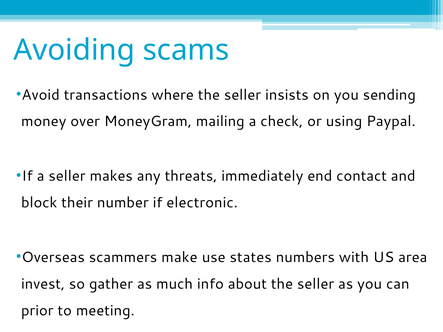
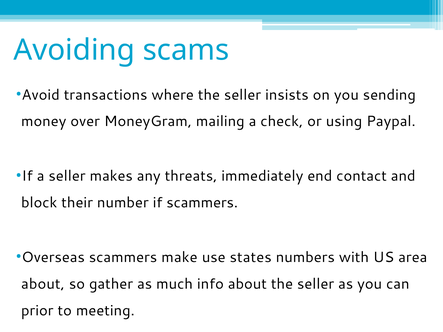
if electronic: electronic -> scammers
invest at (43, 284): invest -> about
